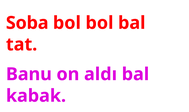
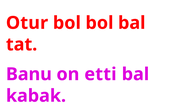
Soba: Soba -> Otur
on aldı: aldı -> etti
